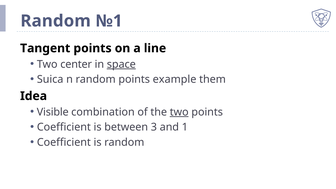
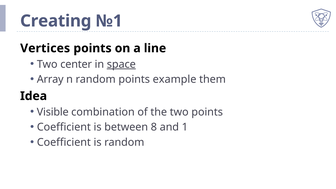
Random at (56, 21): Random -> Creating
Tangent: Tangent -> Vertices
Suica: Suica -> Array
two at (179, 112) underline: present -> none
3: 3 -> 8
